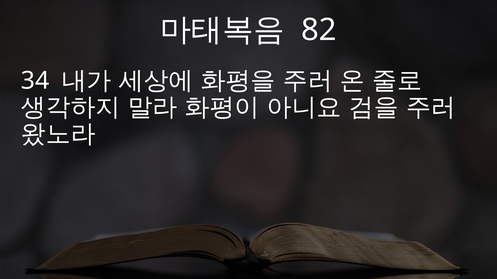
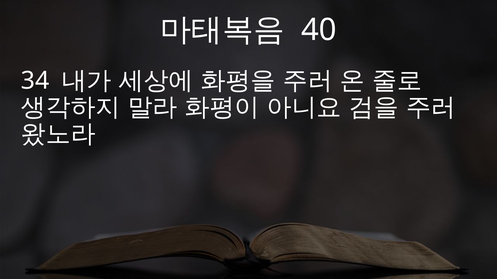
82: 82 -> 40
